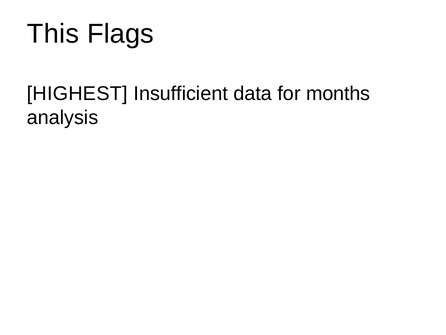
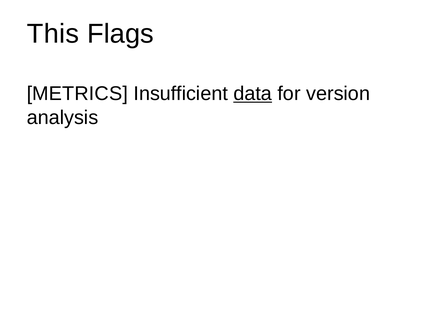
HIGHEST: HIGHEST -> METRICS
data underline: none -> present
months: months -> version
